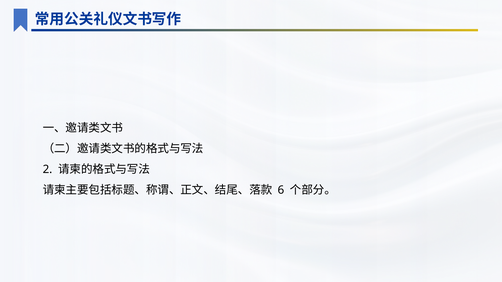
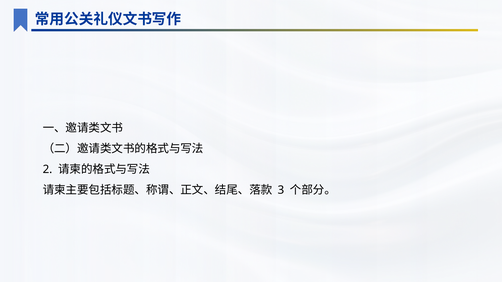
6: 6 -> 3
